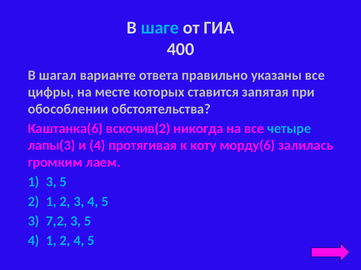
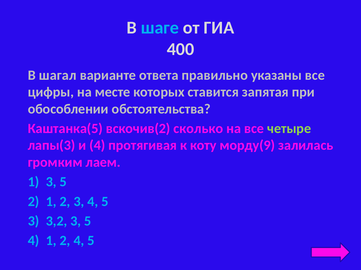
Каштанка(6: Каштанка(6 -> Каштанка(5
никогда: никогда -> сколько
четыре colour: light blue -> light green
морду(6: морду(6 -> морду(9
7,2: 7,2 -> 3,2
